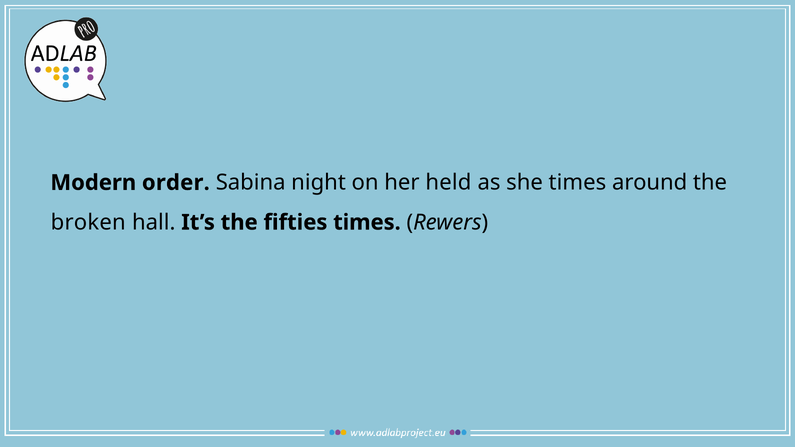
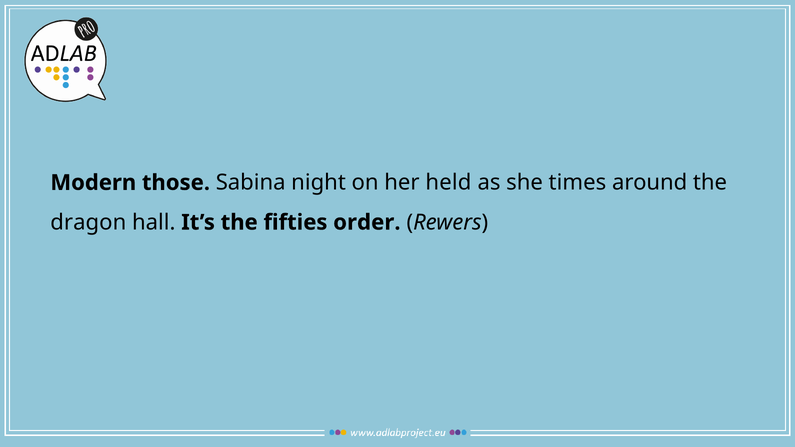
order: order -> those
broken: broken -> dragon
fifties times: times -> order
